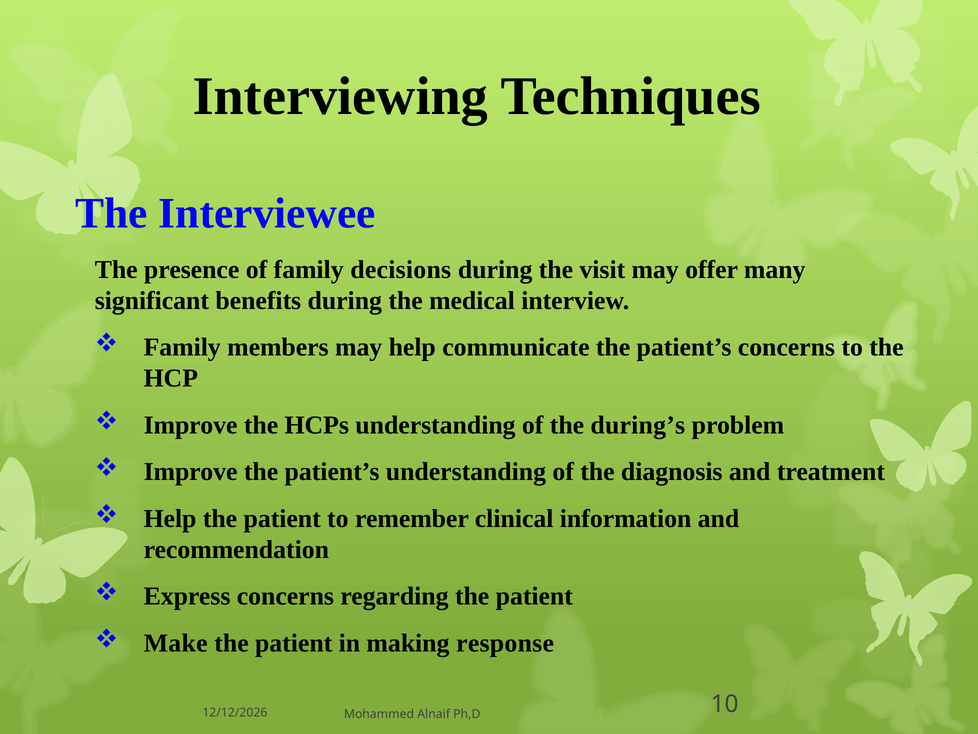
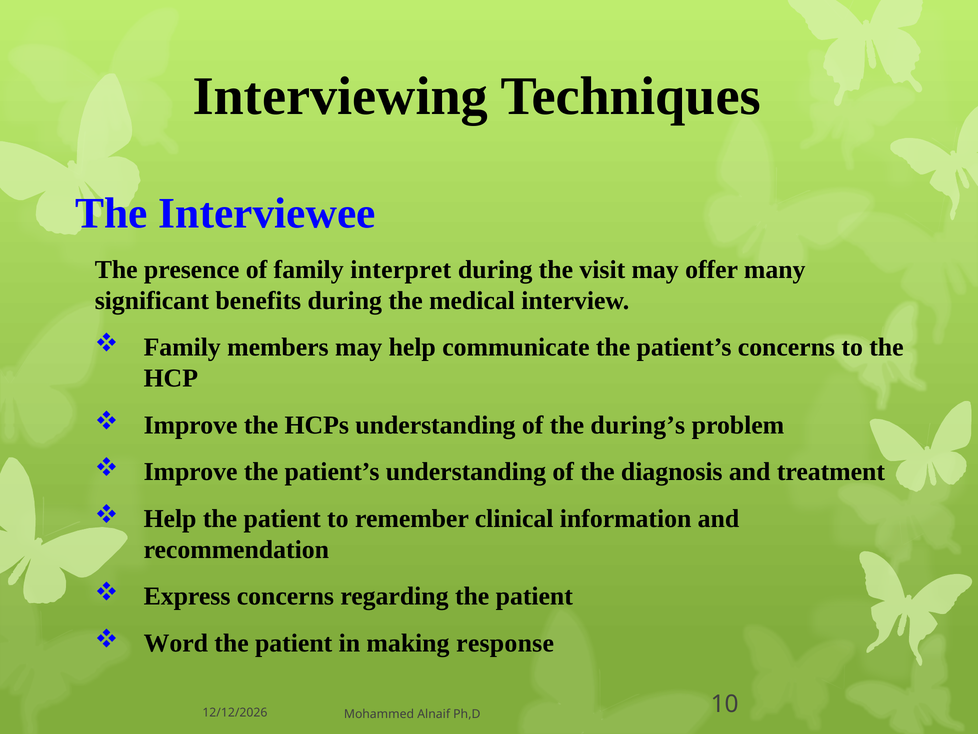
decisions: decisions -> interpret
Make: Make -> Word
